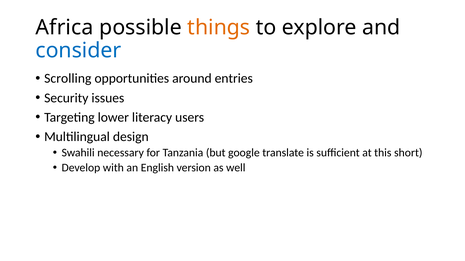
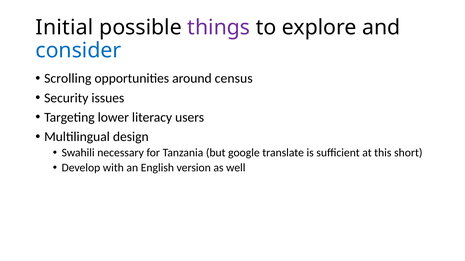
Africa: Africa -> Initial
things colour: orange -> purple
entries: entries -> census
